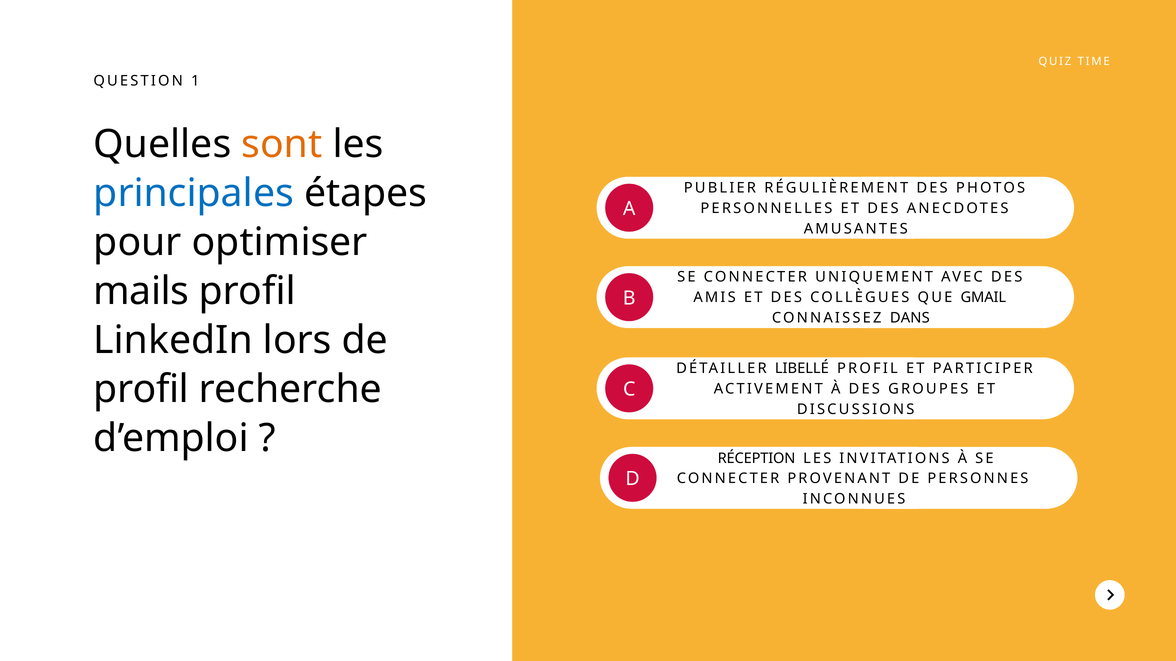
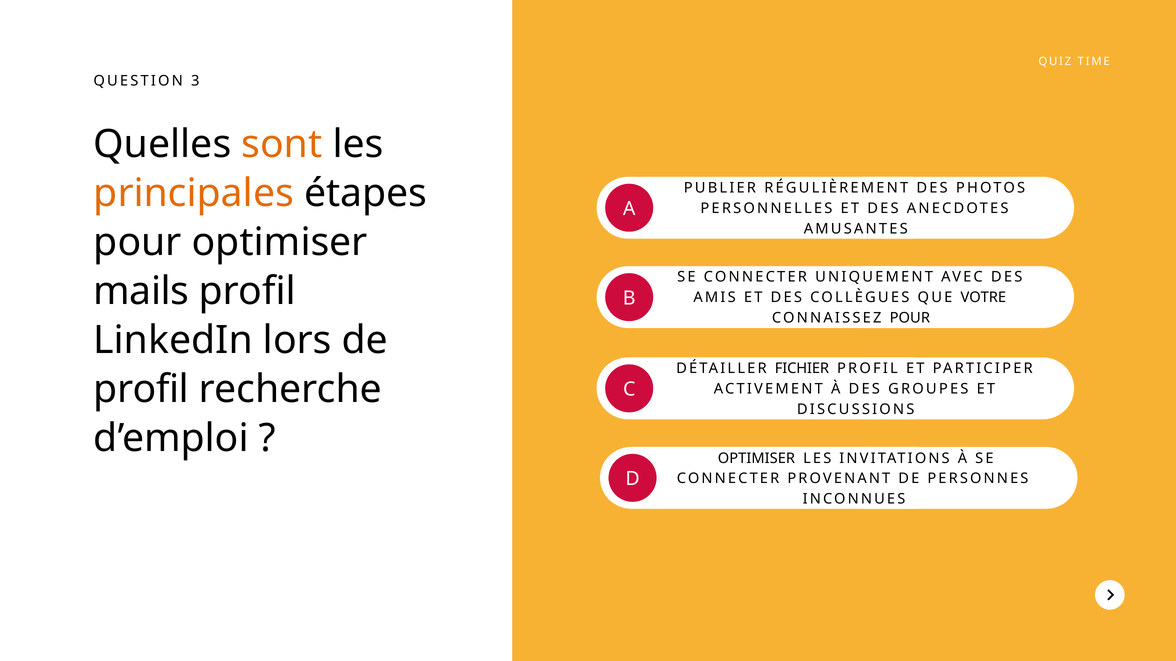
1: 1 -> 3
principales colour: blue -> orange
GMAIL: GMAIL -> VOTRE
CONNAISSEZ DANS: DANS -> POUR
LIBELLÉ: LIBELLÉ -> FICHIER
RÉCEPTION at (757, 459): RÉCEPTION -> OPTIMISER
